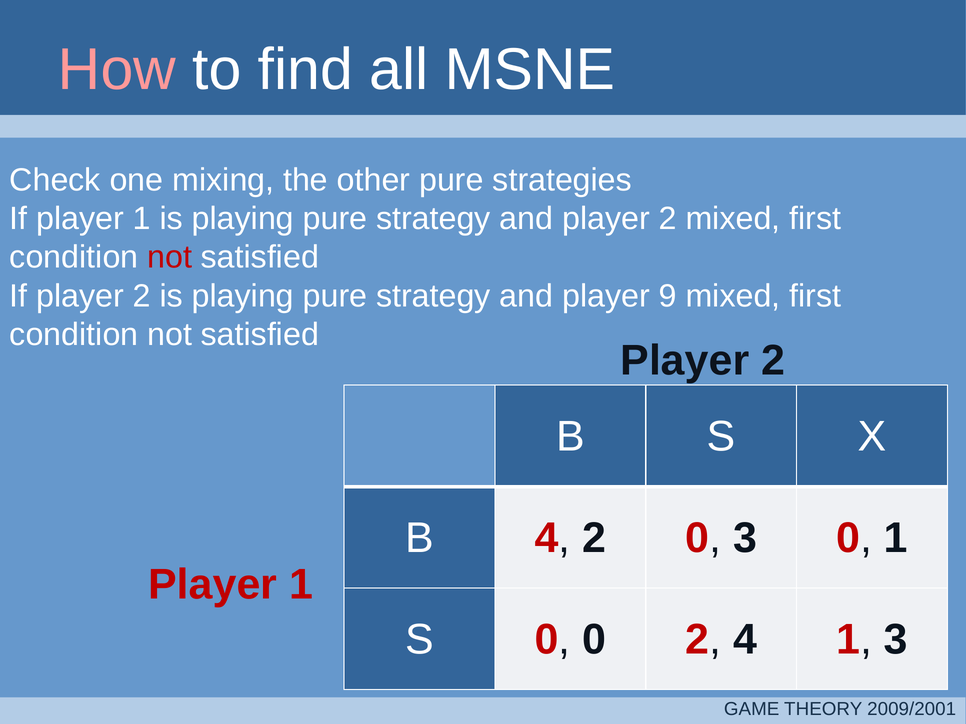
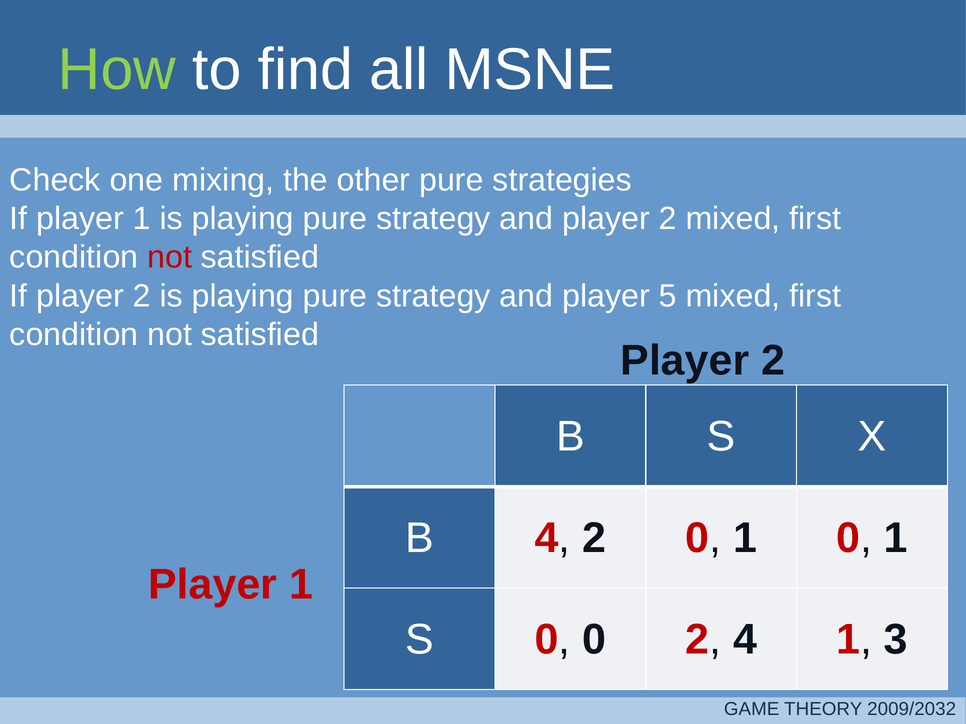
How colour: pink -> light green
9: 9 -> 5
2 0 3: 3 -> 1
2009/2001: 2009/2001 -> 2009/2032
